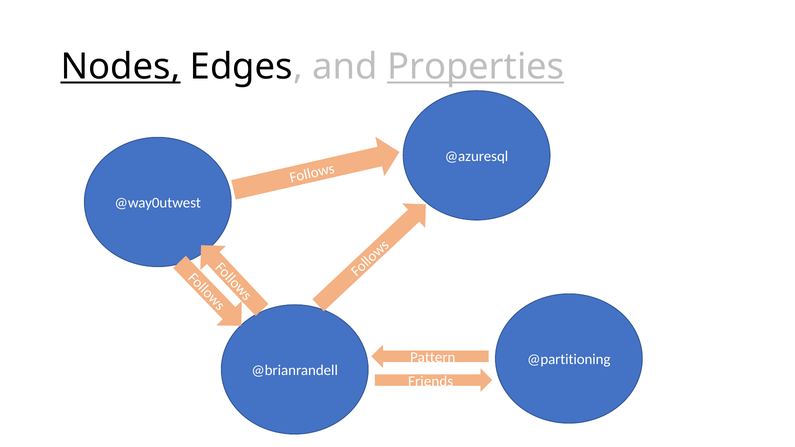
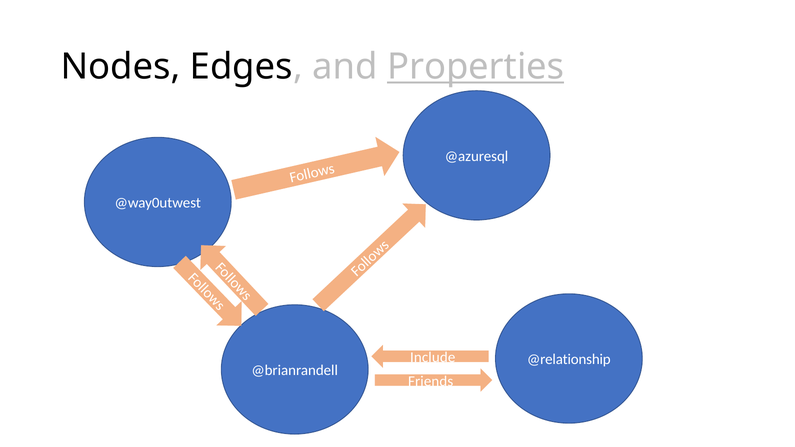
Nodes underline: present -> none
Pattern: Pattern -> Include
@partitioning: @partitioning -> @relationship
